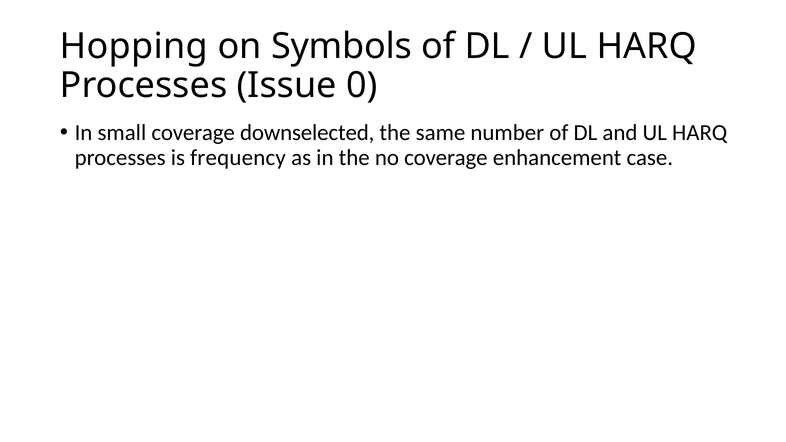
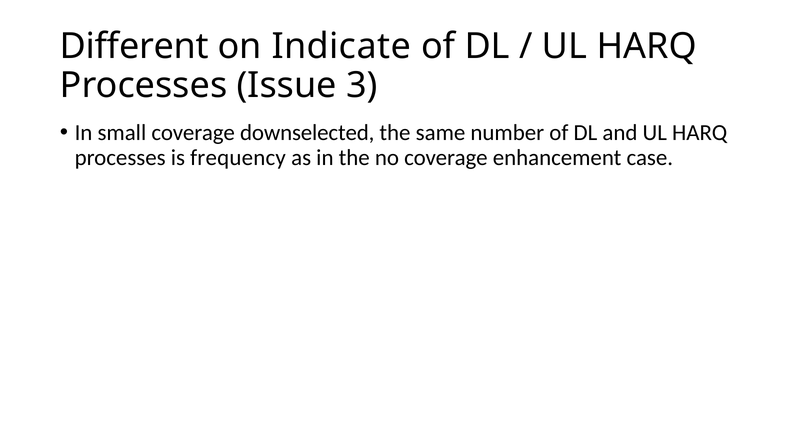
Hopping: Hopping -> Different
Symbols: Symbols -> Indicate
0: 0 -> 3
